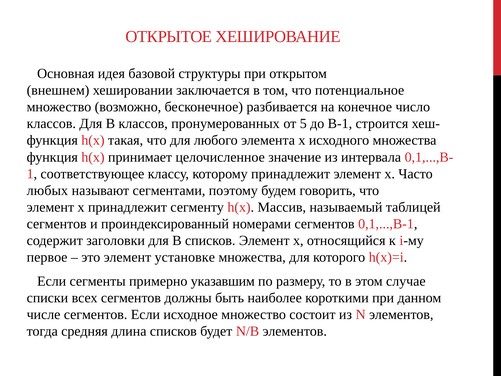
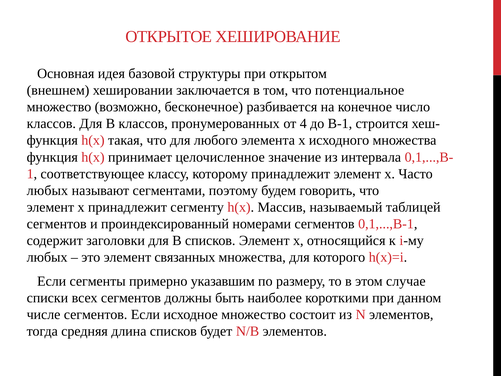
5: 5 -> 4
первое at (47, 257): первое -> любых
установке: установке -> связанных
